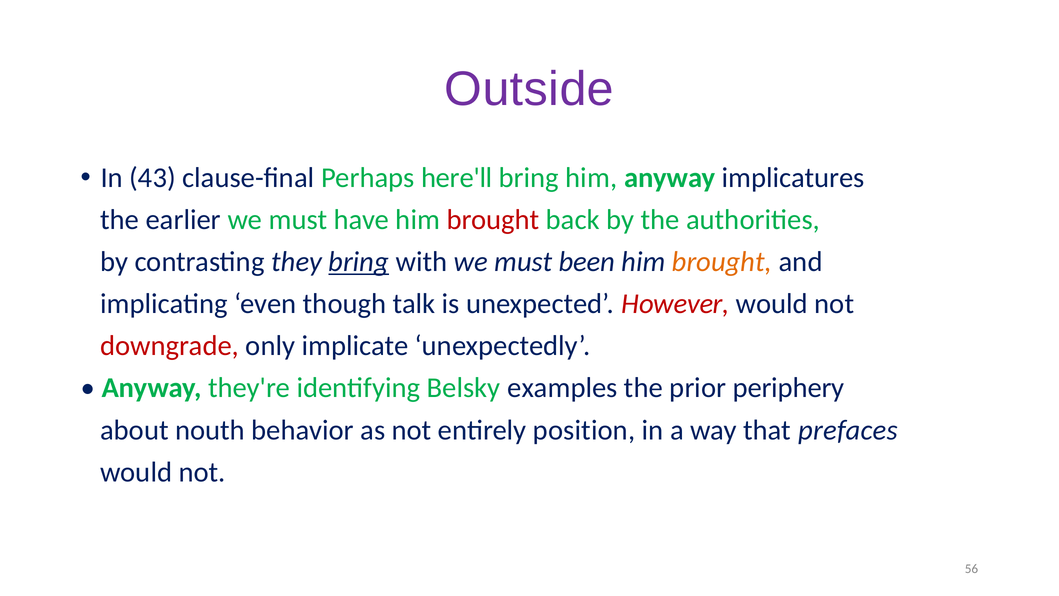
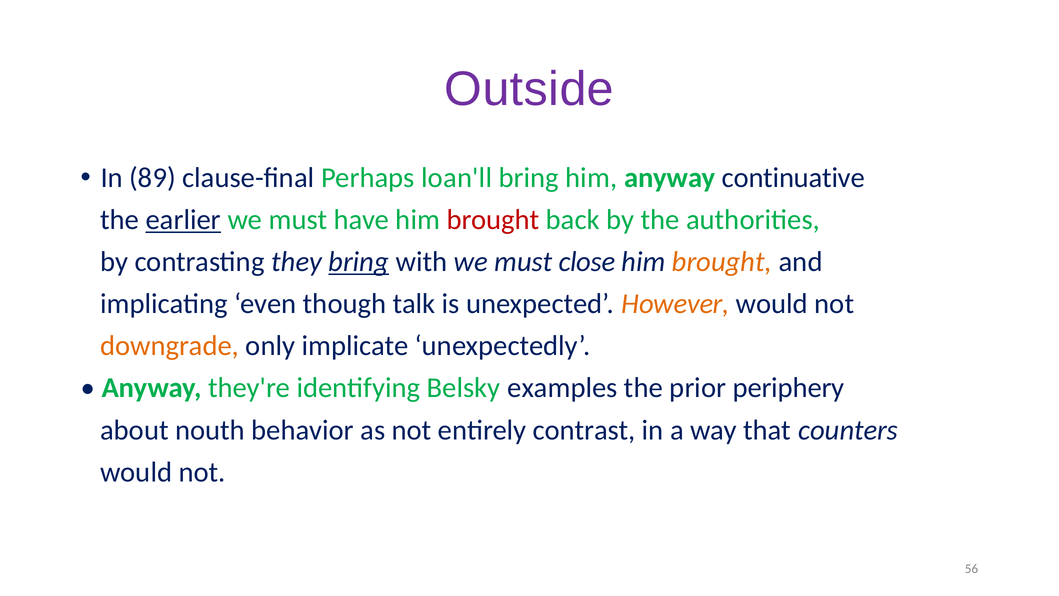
43: 43 -> 89
here'll: here'll -> loan'll
implicatures: implicatures -> continuative
earlier underline: none -> present
been: been -> close
However colour: red -> orange
downgrade colour: red -> orange
position: position -> contrast
prefaces: prefaces -> counters
